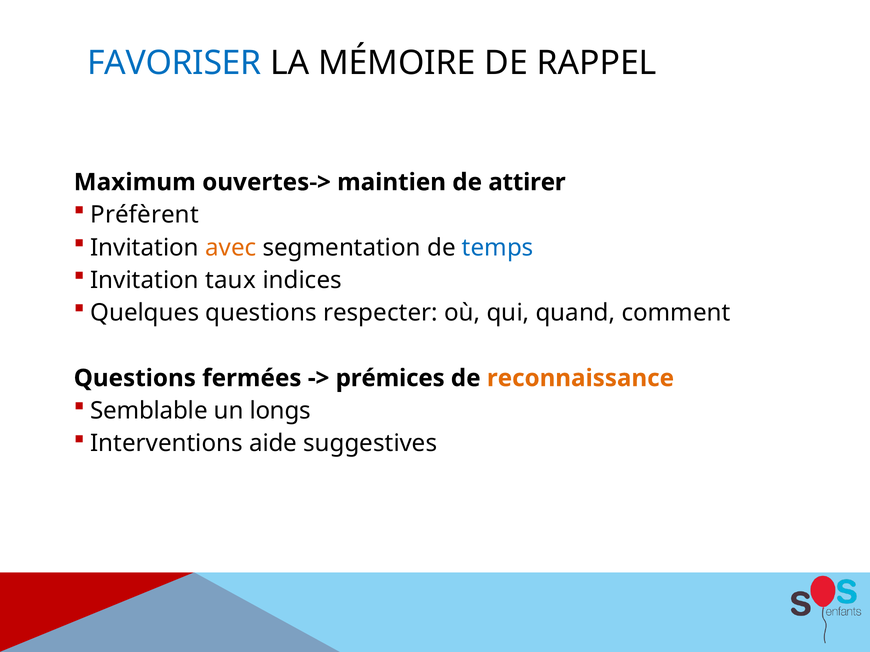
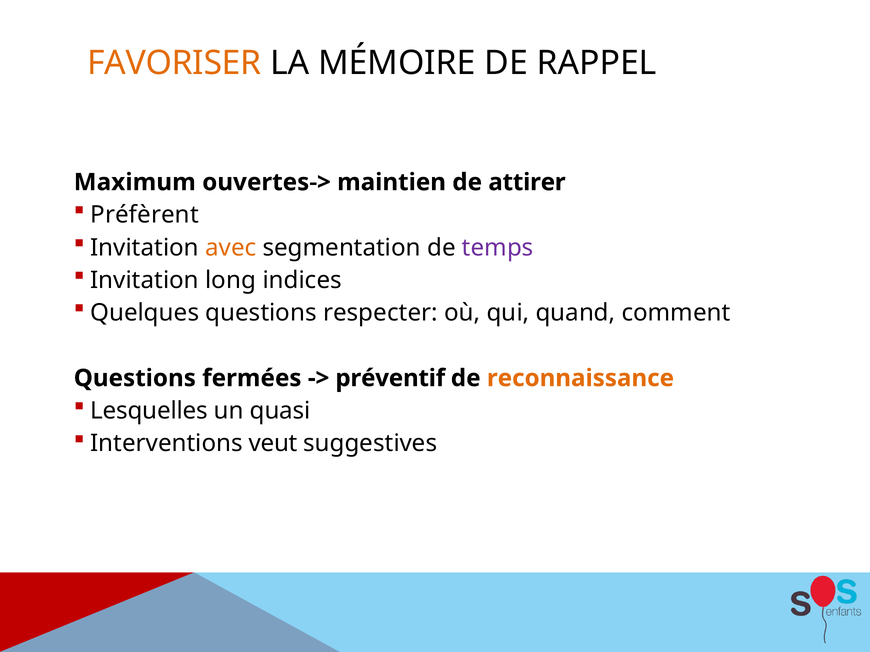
FAVORISER colour: blue -> orange
temps colour: blue -> purple
taux: taux -> long
prémices: prémices -> préventif
Semblable: Semblable -> Lesquelles
longs: longs -> quasi
aide: aide -> veut
